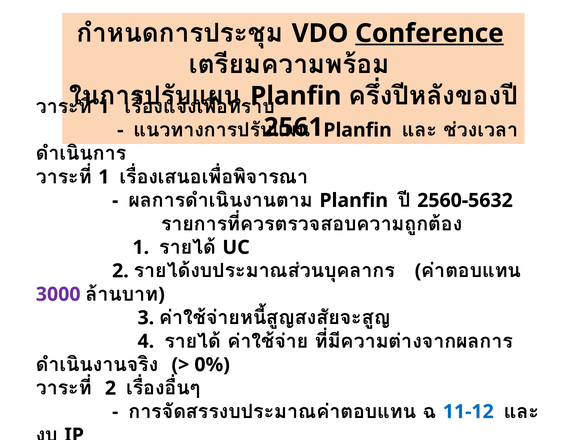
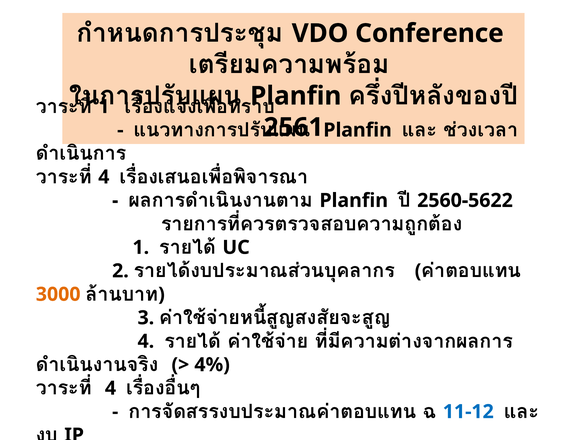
Conference underline: present -> none
1 at (104, 177): 1 -> 4
2560-5632: 2560-5632 -> 2560-5622
3000 colour: purple -> orange
0%: 0% -> 4%
2 at (110, 388): 2 -> 4
